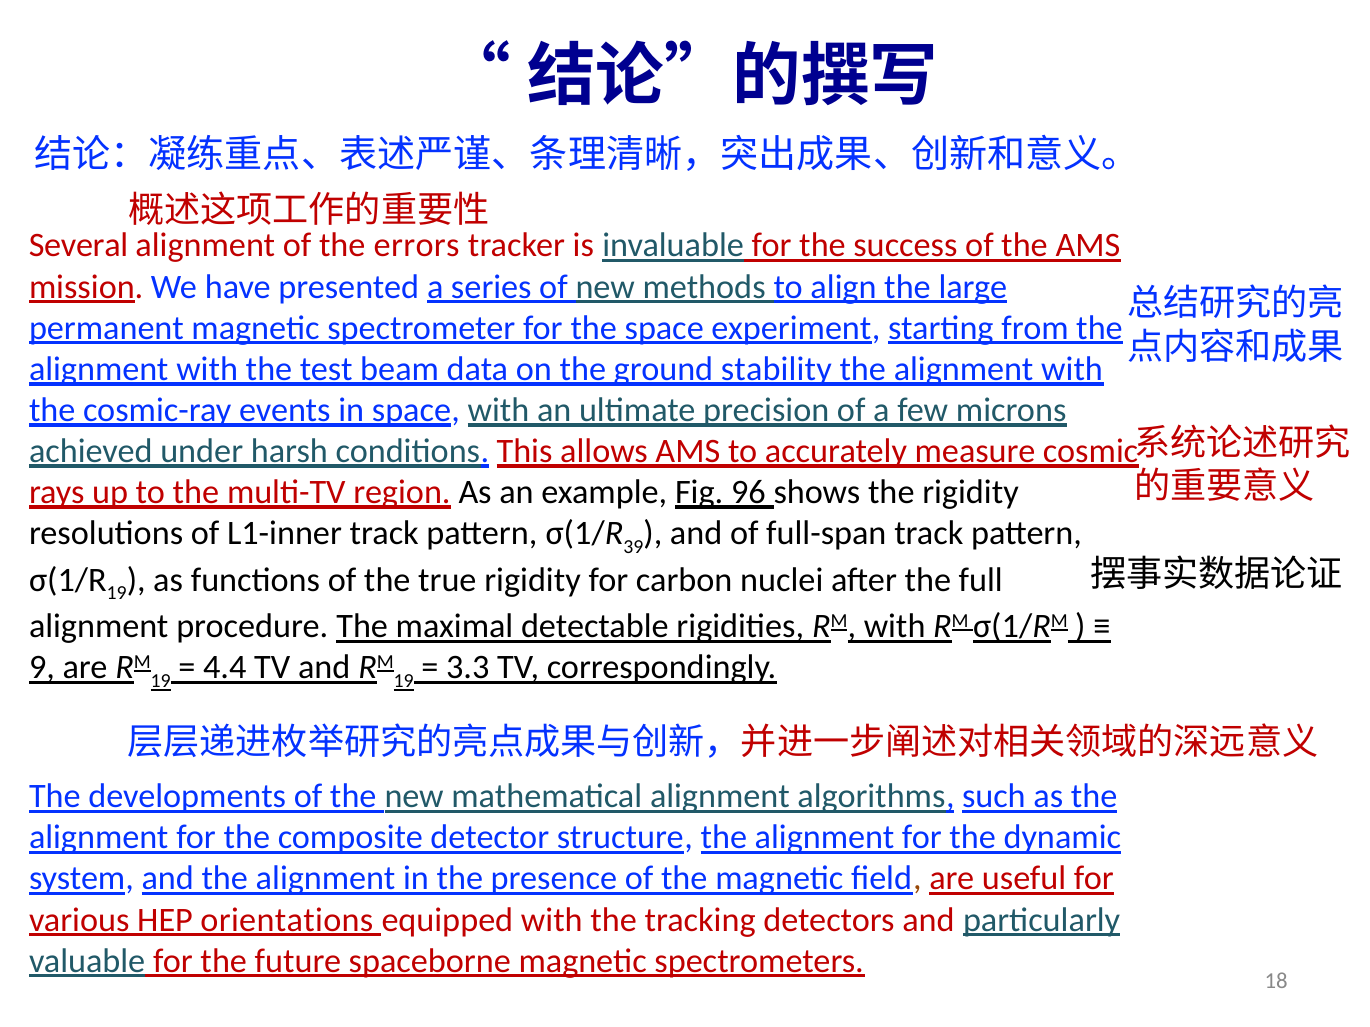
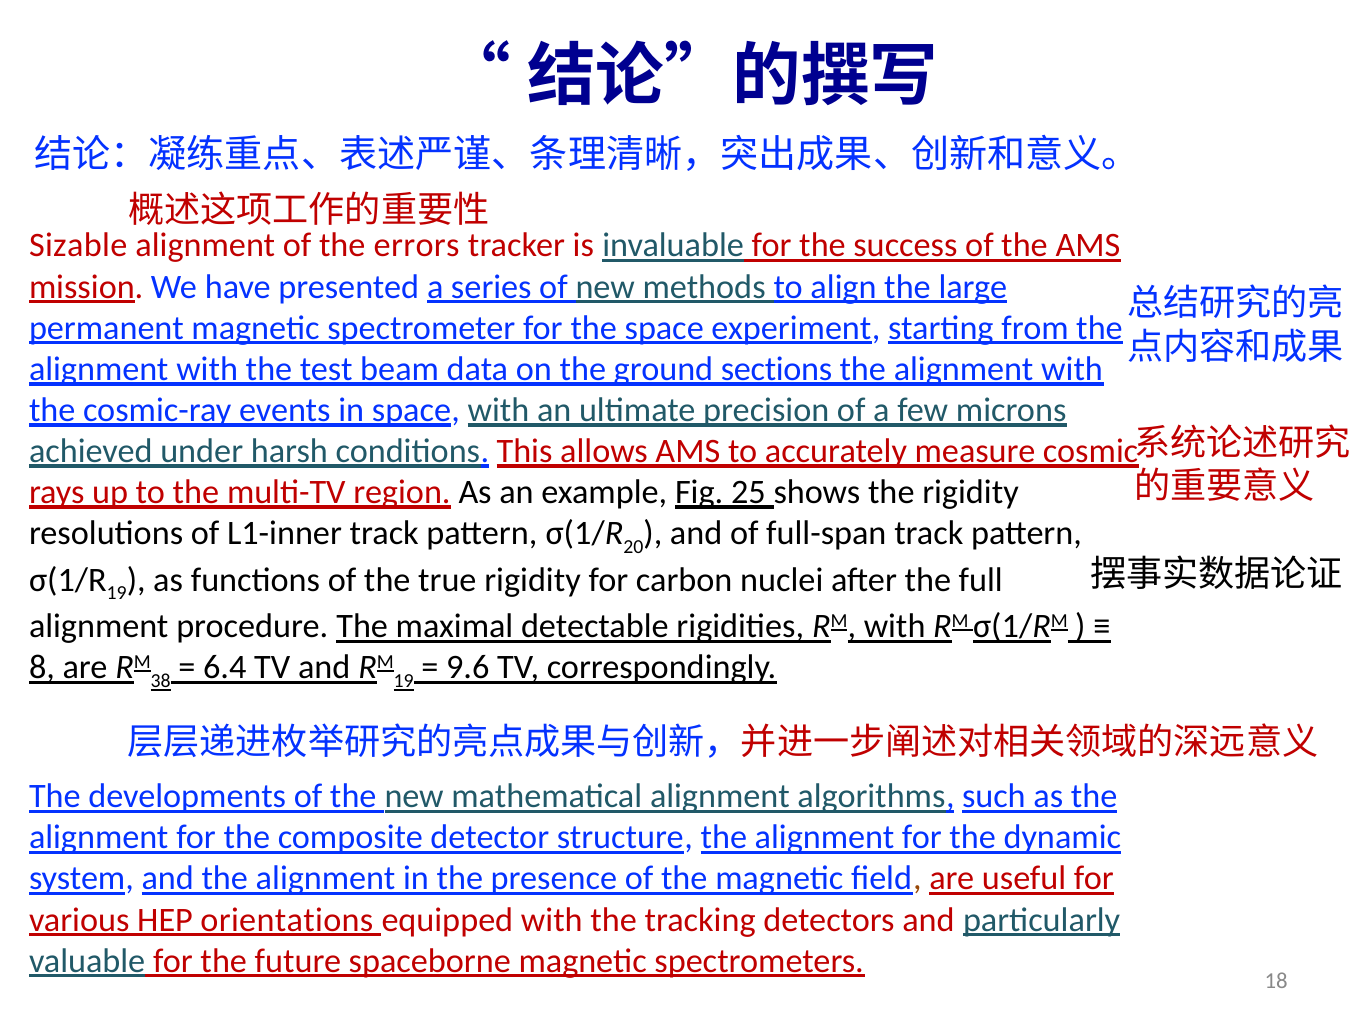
Several: Several -> Sizable
stability: stability -> sections
96: 96 -> 25
39: 39 -> 20
9: 9 -> 8
are RM 19: 19 -> 38
4.4: 4.4 -> 6.4
3.3: 3.3 -> 9.6
